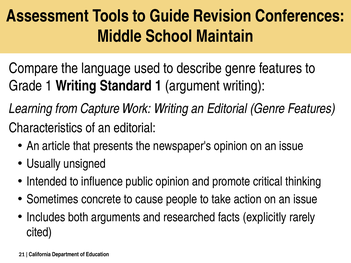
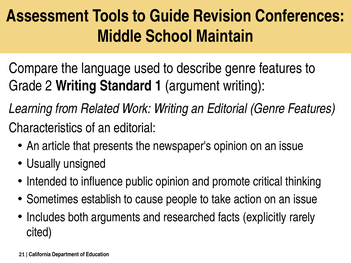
Grade 1: 1 -> 2
Capture: Capture -> Related
concrete: concrete -> establish
